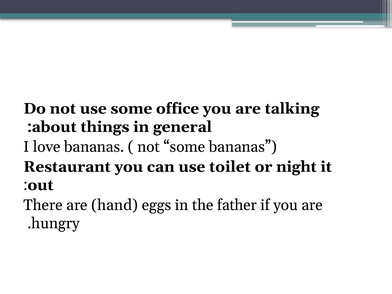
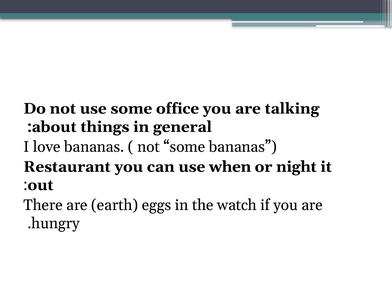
toilet: toilet -> when
hand: hand -> earth
father: father -> watch
